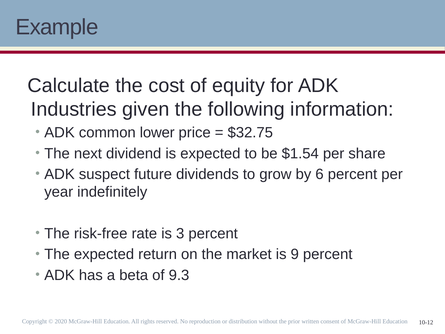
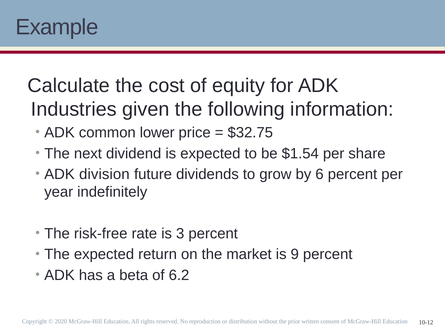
suspect: suspect -> division
9.3: 9.3 -> 6.2
